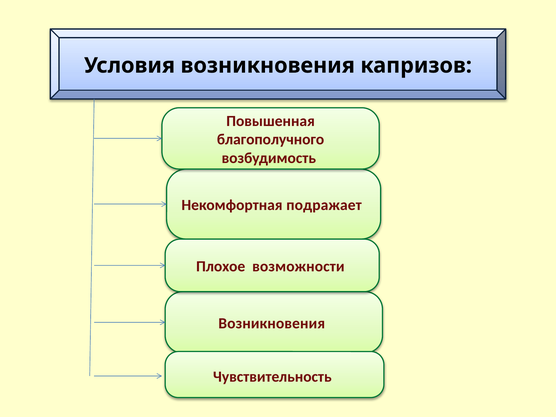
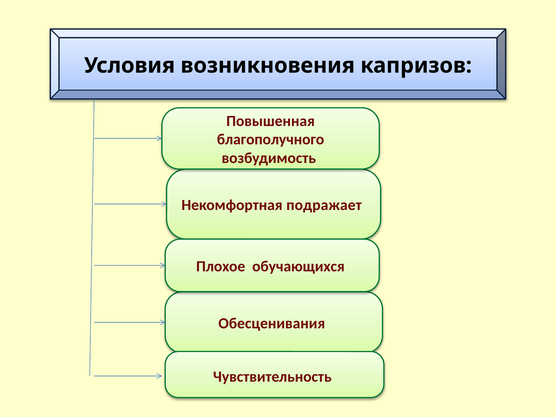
возможности: возможности -> обучающихся
Возникновения at (272, 323): Возникновения -> Обесценивания
